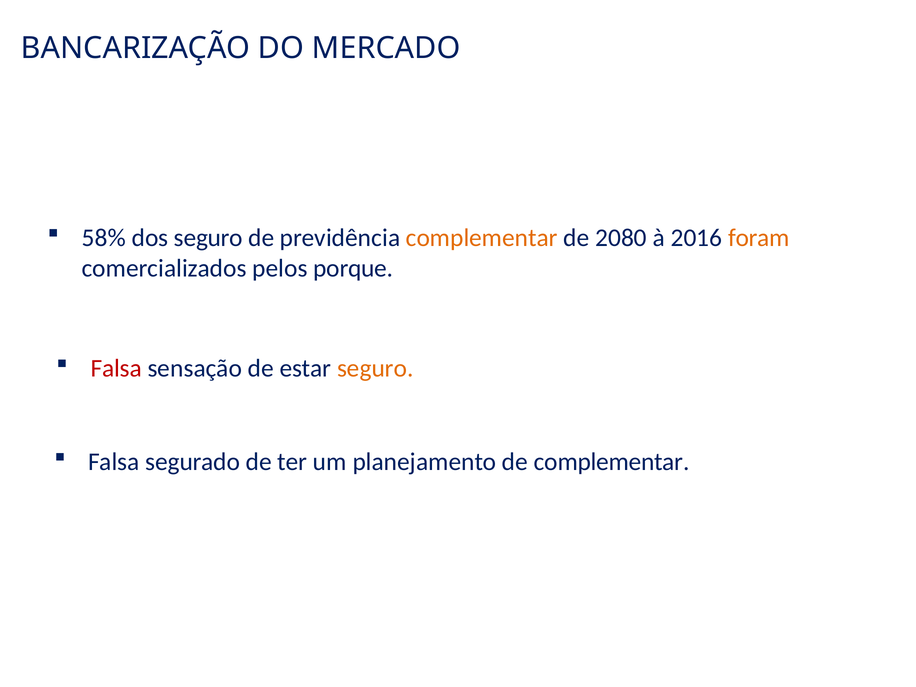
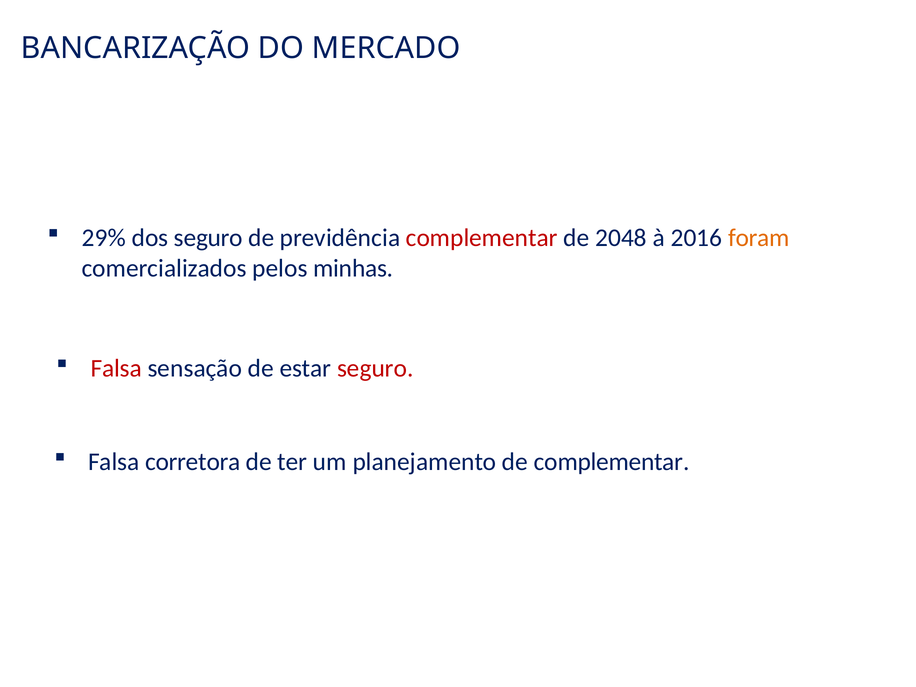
58%: 58% -> 29%
complementar at (482, 238) colour: orange -> red
2080: 2080 -> 2048
porque: porque -> minhas
seguro at (375, 368) colour: orange -> red
segurado: segurado -> corretora
